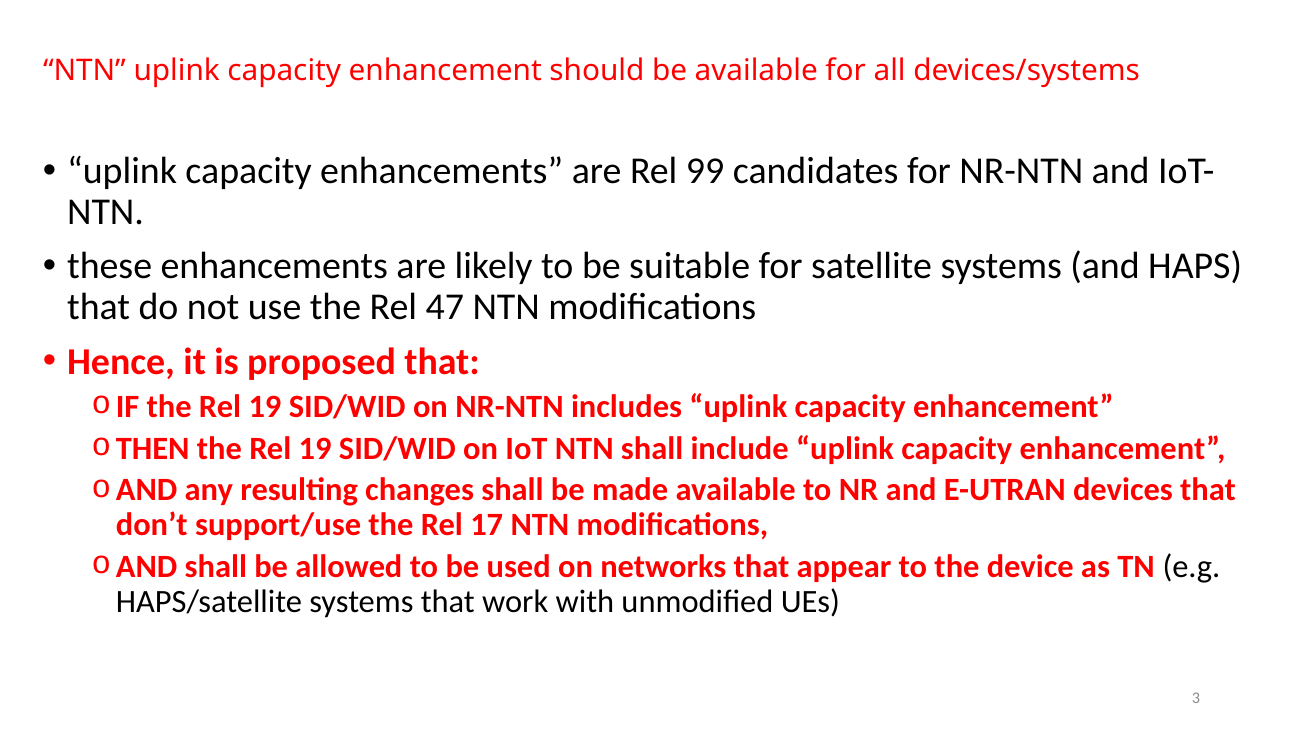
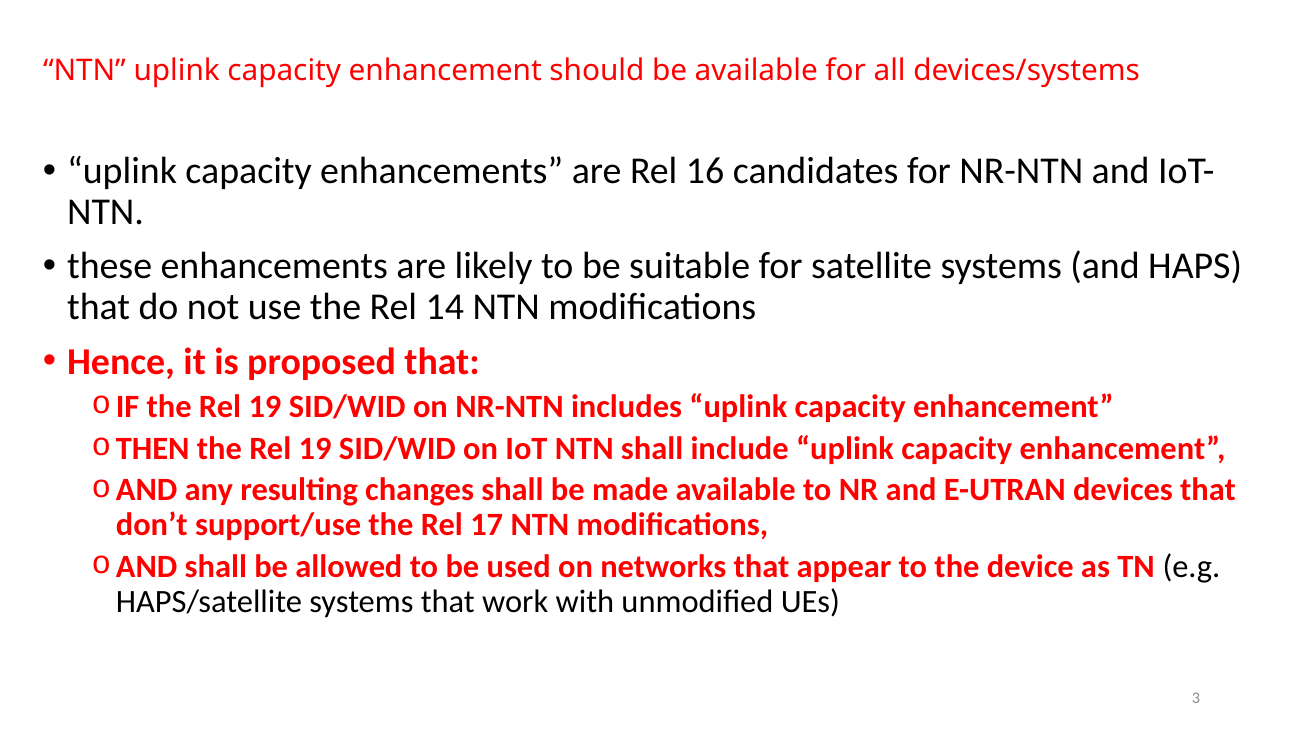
99: 99 -> 16
47: 47 -> 14
